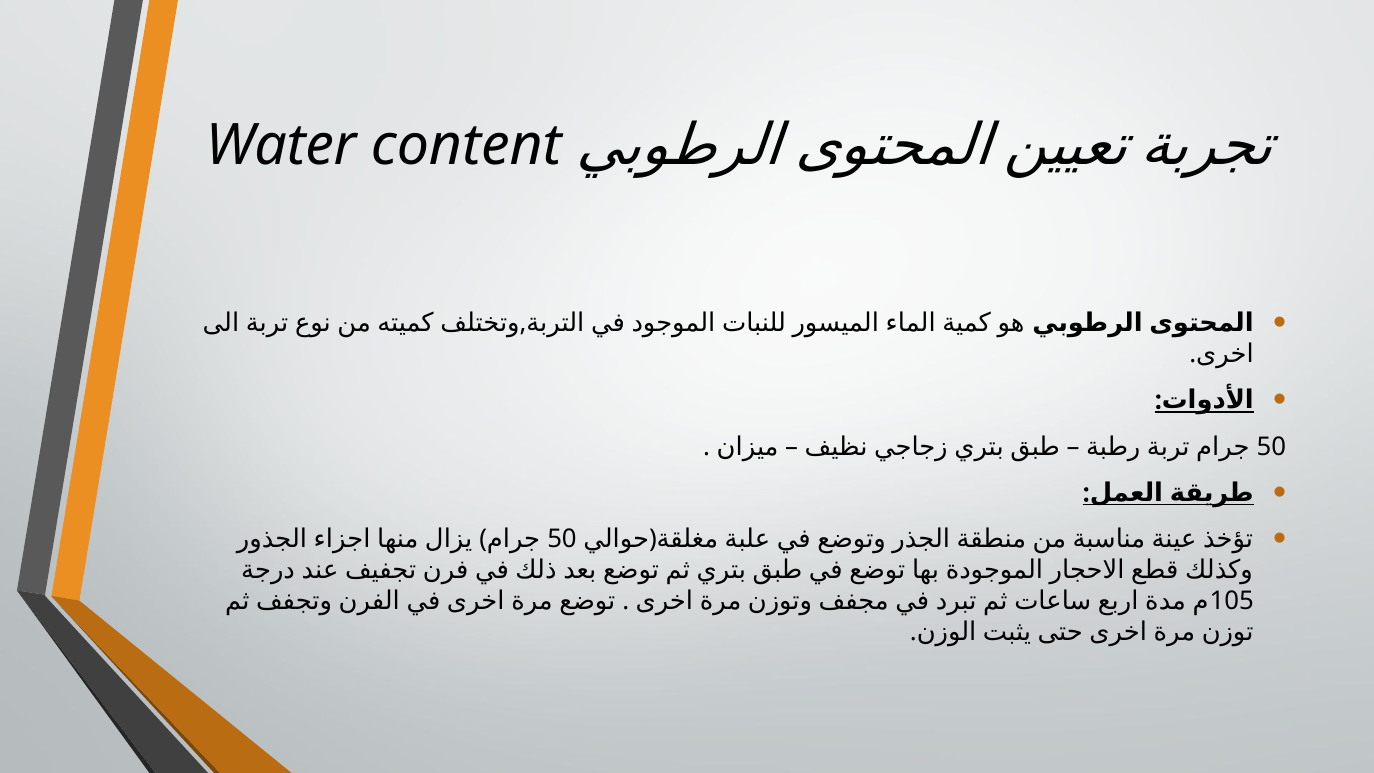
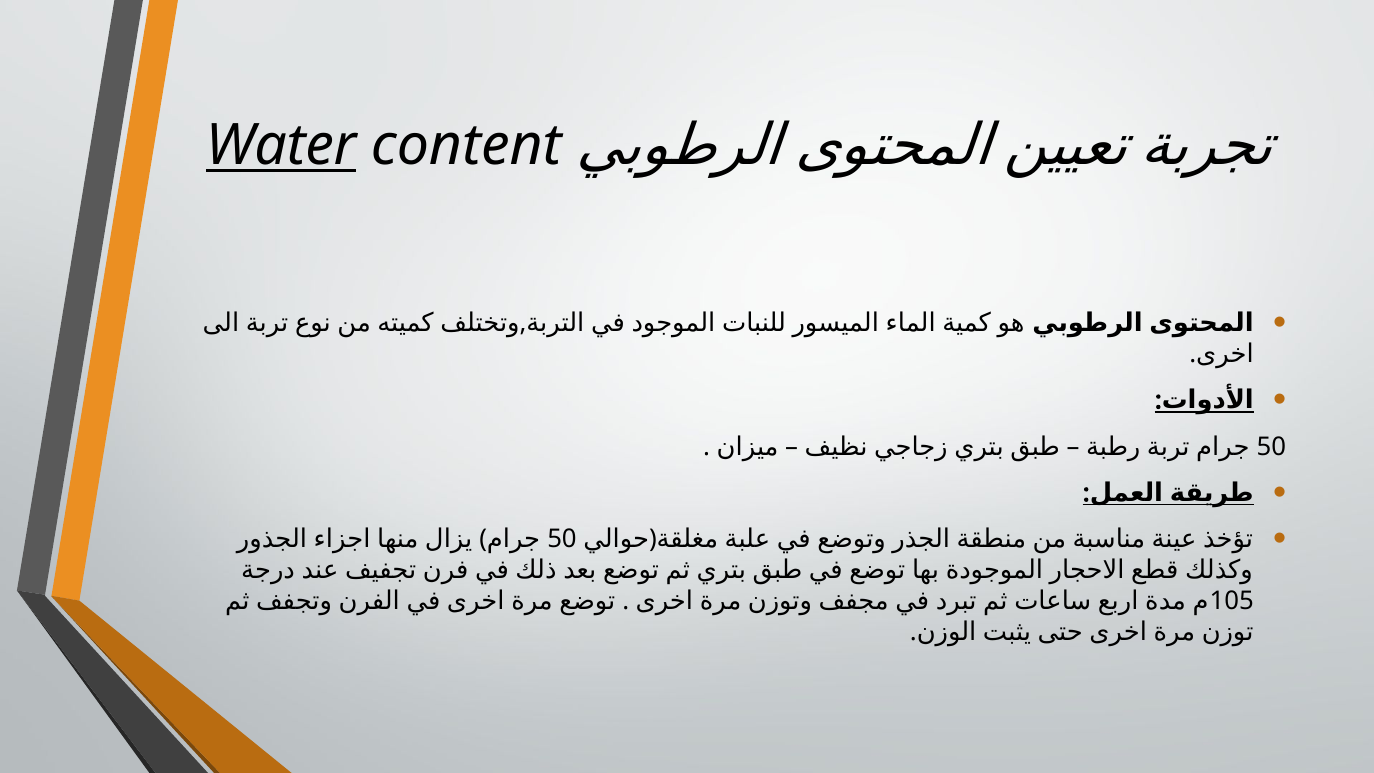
Water underline: none -> present
